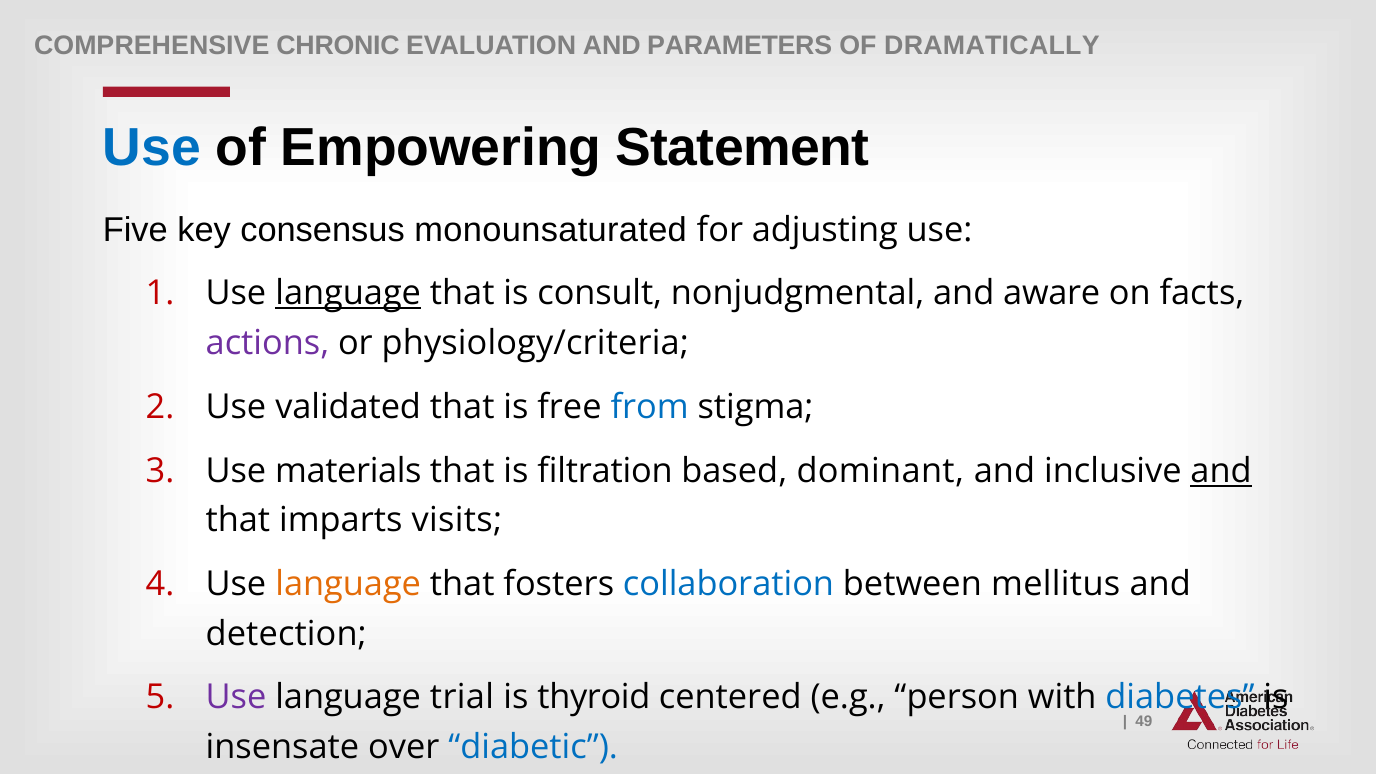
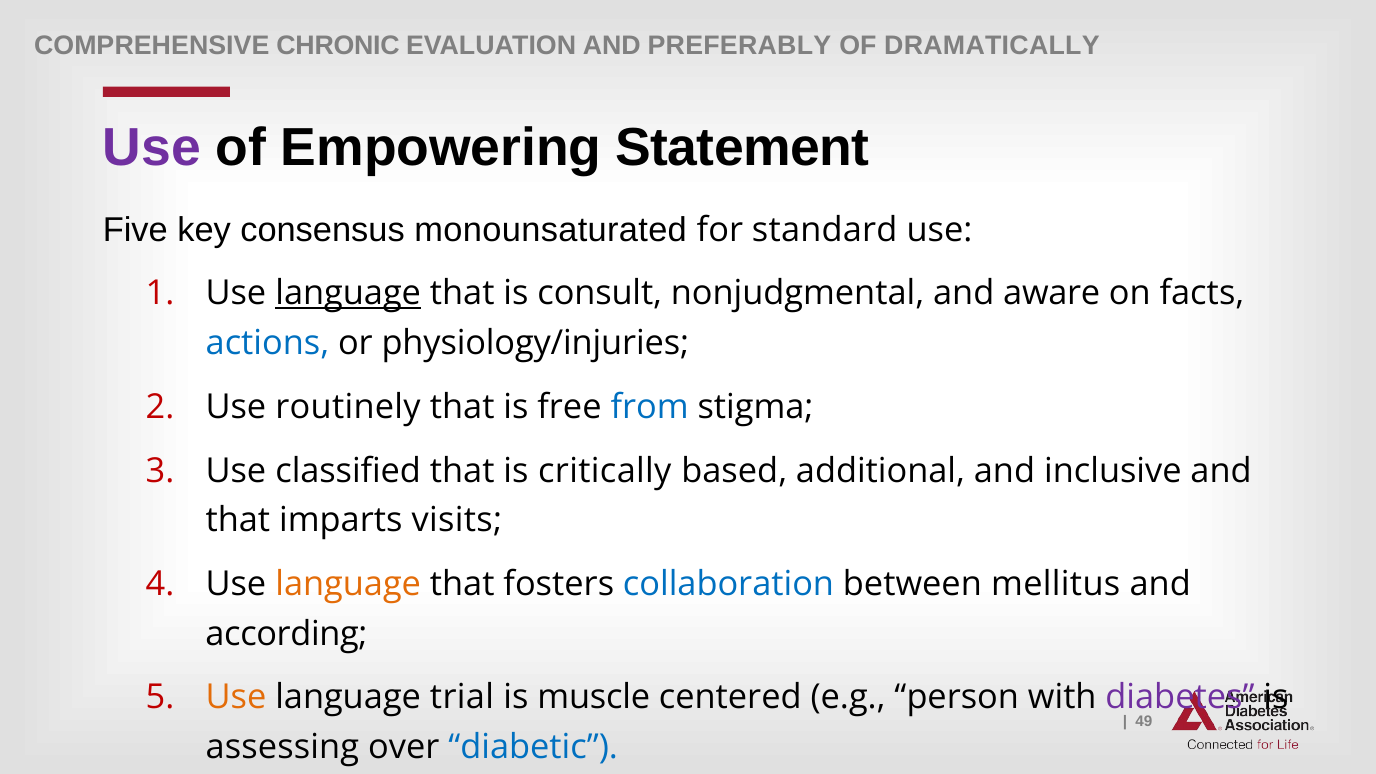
PARAMETERS: PARAMETERS -> PREFERABLY
Use at (152, 148) colour: blue -> purple
adjusting: adjusting -> standard
actions colour: purple -> blue
physiology/criteria: physiology/criteria -> physiology/injuries
validated: validated -> routinely
materials: materials -> classified
filtration: filtration -> critically
dominant: dominant -> additional
and at (1221, 471) underline: present -> none
detection: detection -> according
Use at (236, 698) colour: purple -> orange
thyroid: thyroid -> muscle
diabetes colour: blue -> purple
insensate: insensate -> assessing
